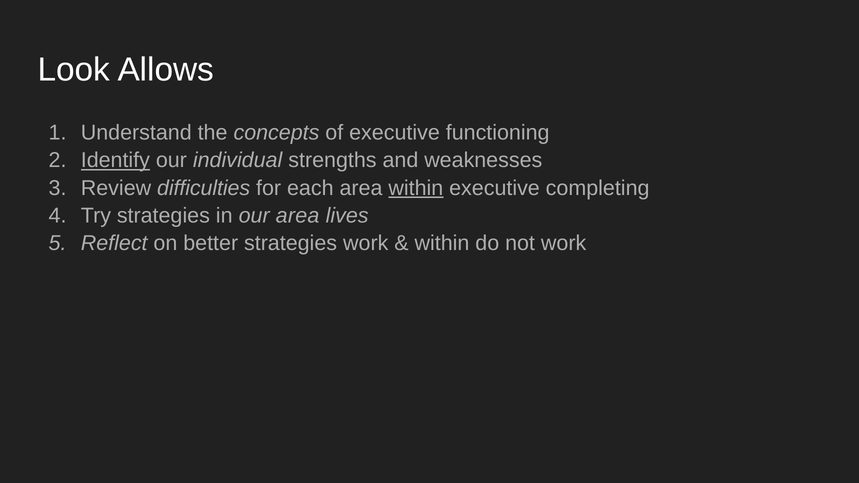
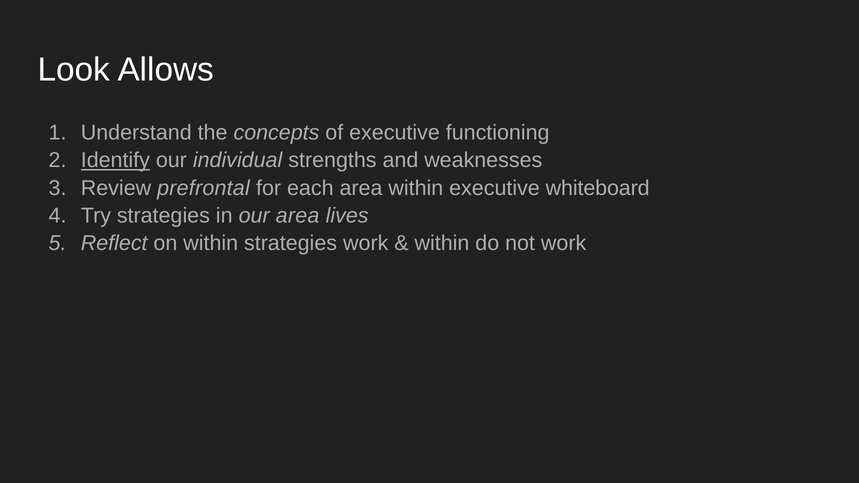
difficulties: difficulties -> prefrontal
within at (416, 188) underline: present -> none
completing: completing -> whiteboard
on better: better -> within
